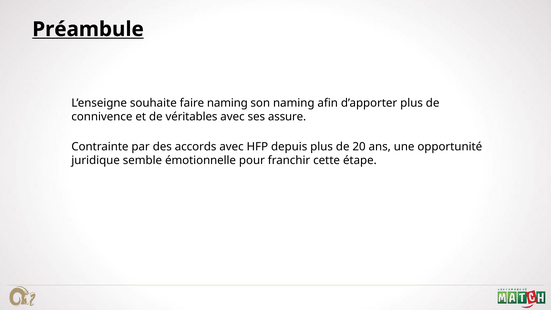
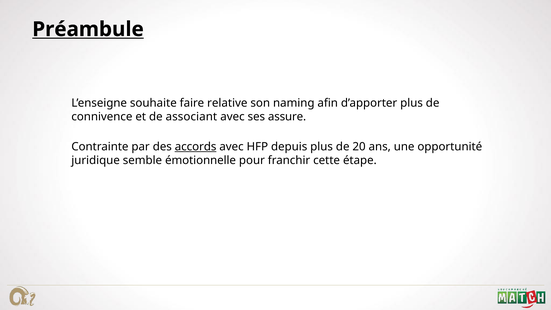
faire naming: naming -> relative
véritables: véritables -> associant
accords underline: none -> present
